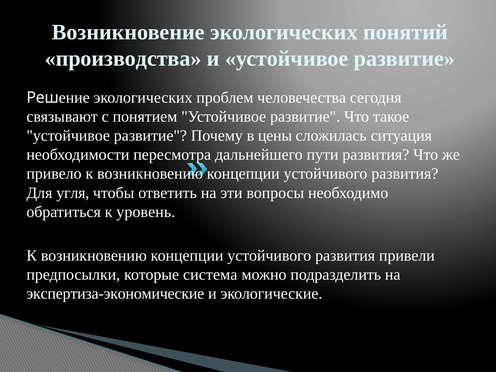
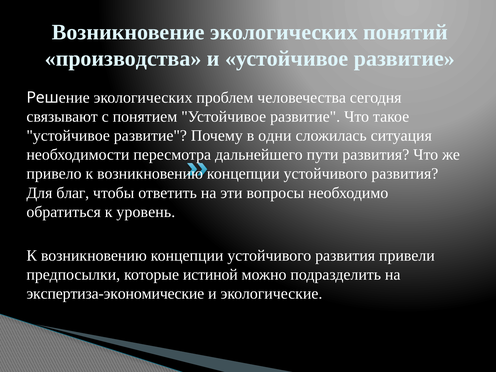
цены: цены -> одни
угля: угля -> благ
система: система -> истиной
